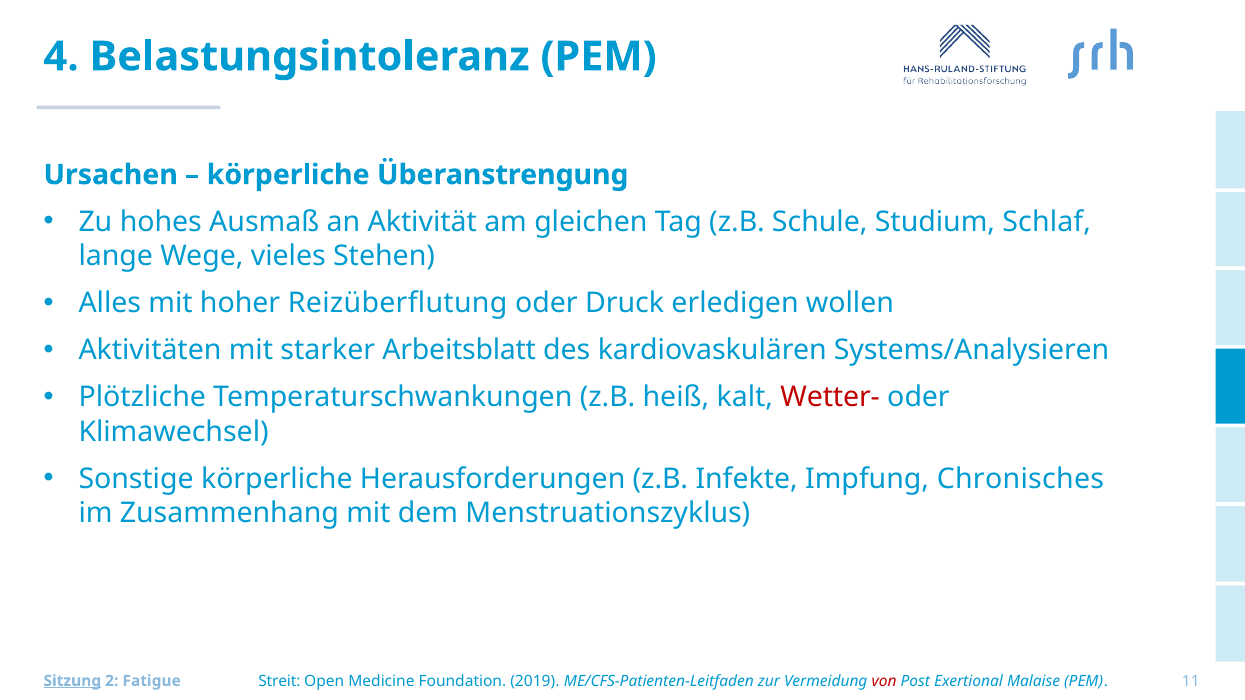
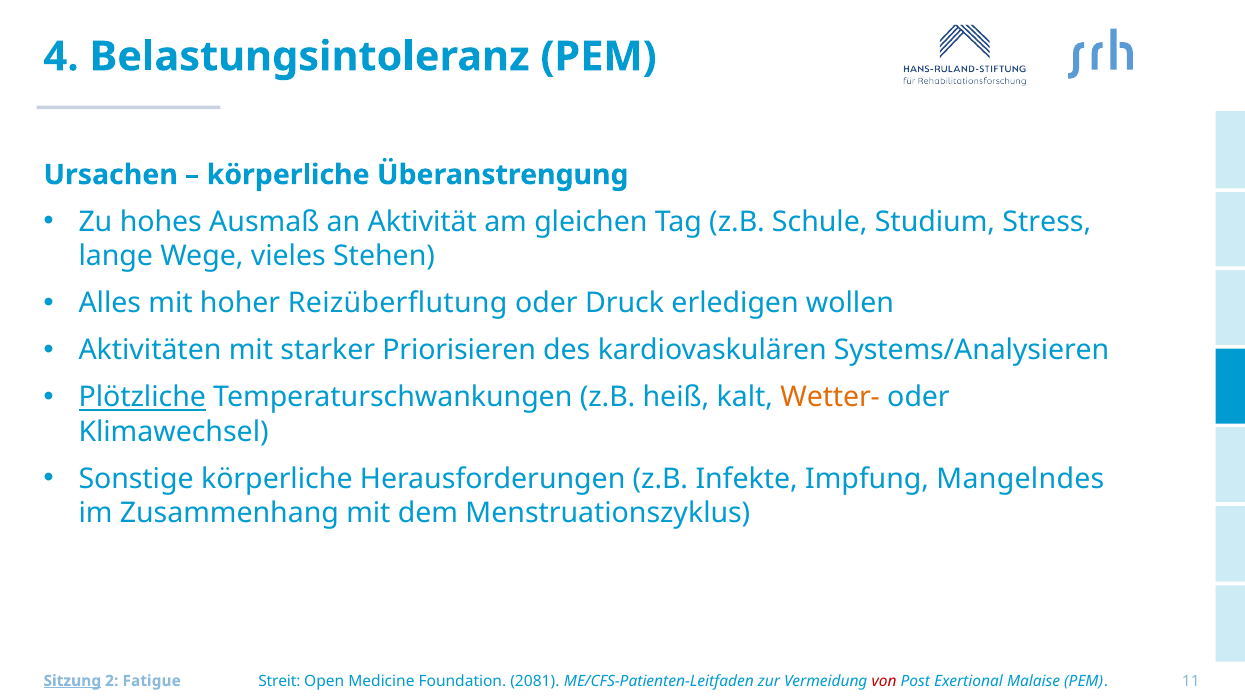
Schlaf: Schlaf -> Stress
Arbeitsblatt: Arbeitsblatt -> Priorisieren
Plötzliche underline: none -> present
Wetter- colour: red -> orange
Chronisches: Chronisches -> Mangelndes
2019: 2019 -> 2081
